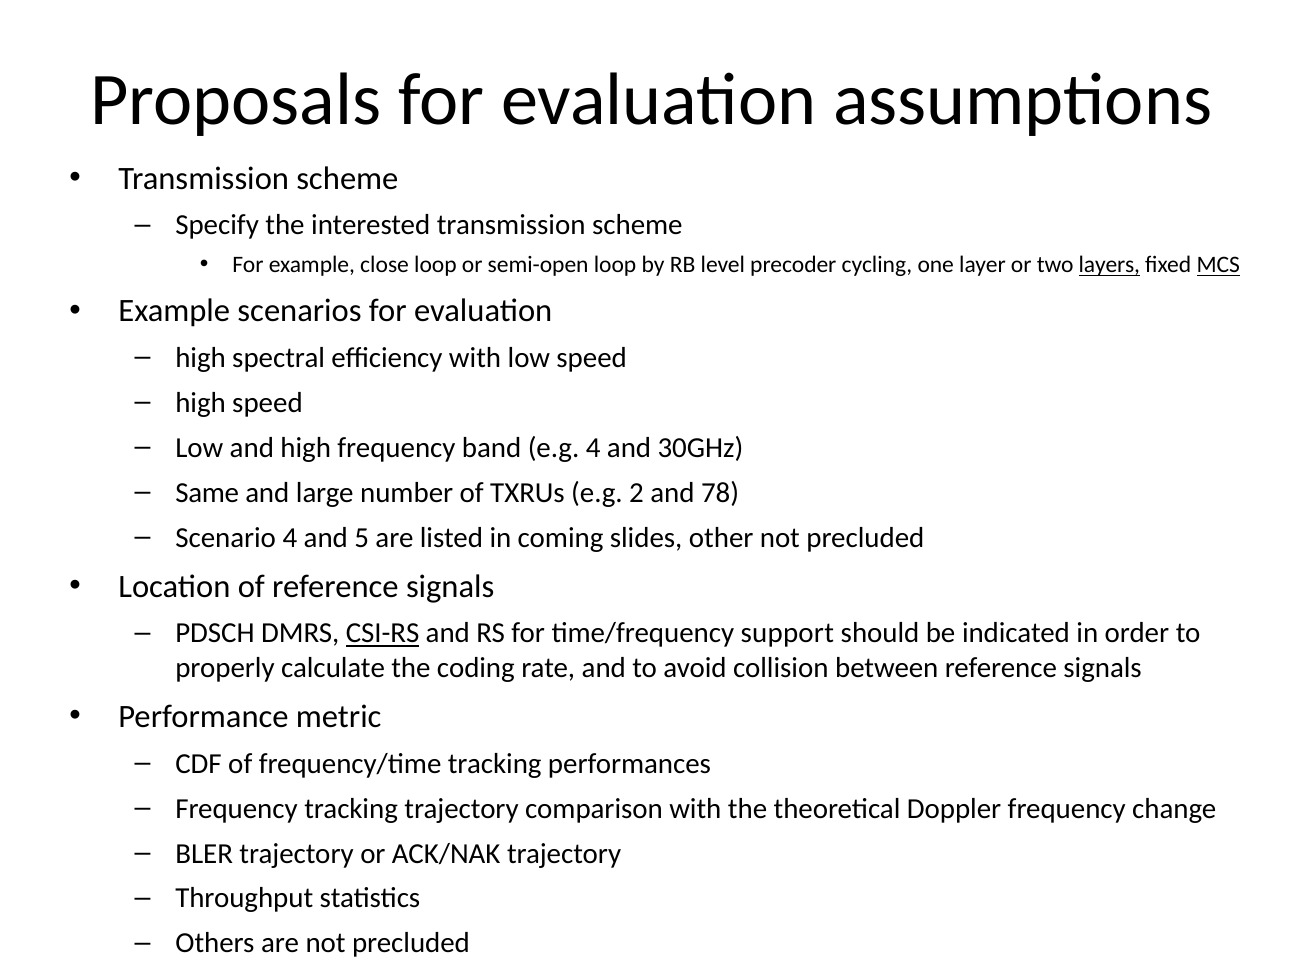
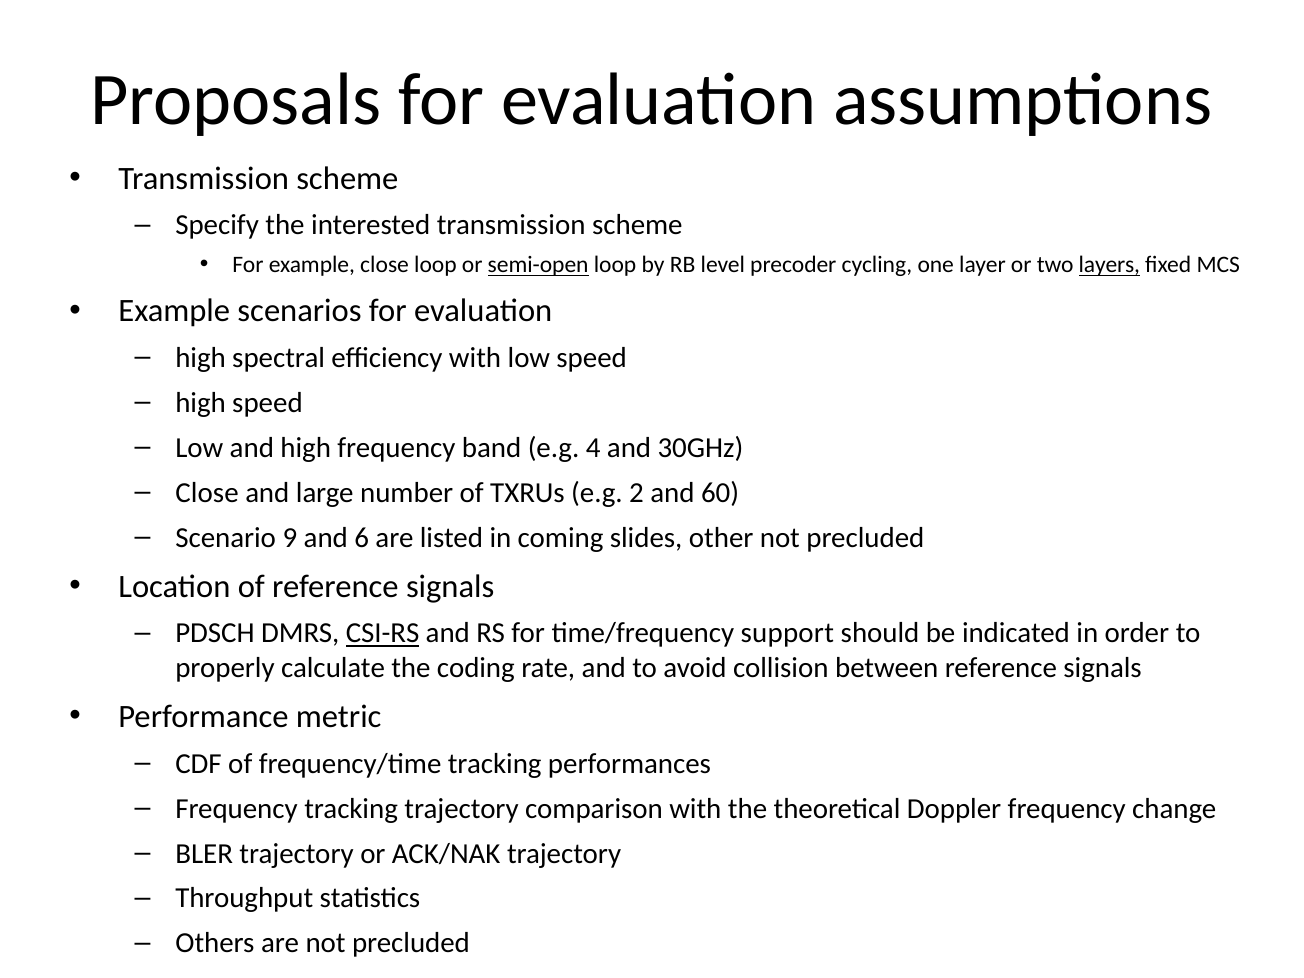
semi-open underline: none -> present
MCS underline: present -> none
Same at (207, 493): Same -> Close
78: 78 -> 60
Scenario 4: 4 -> 9
5: 5 -> 6
